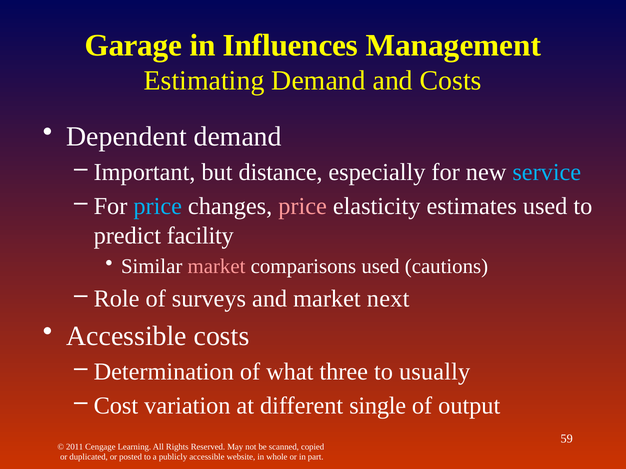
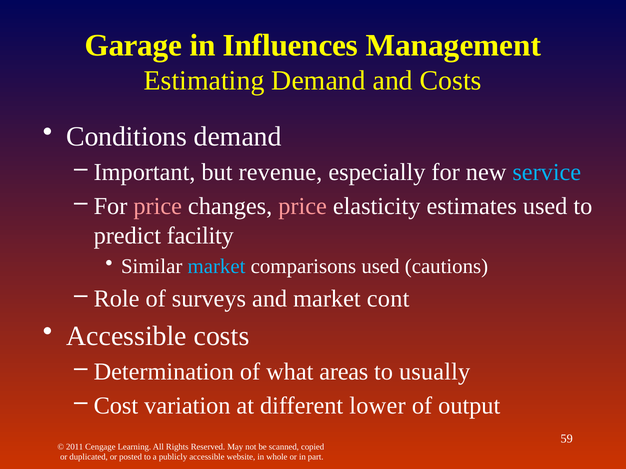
Dependent: Dependent -> Conditions
distance: distance -> revenue
price at (158, 207) colour: light blue -> pink
market at (217, 267) colour: pink -> light blue
next: next -> cont
three: three -> areas
single: single -> lower
